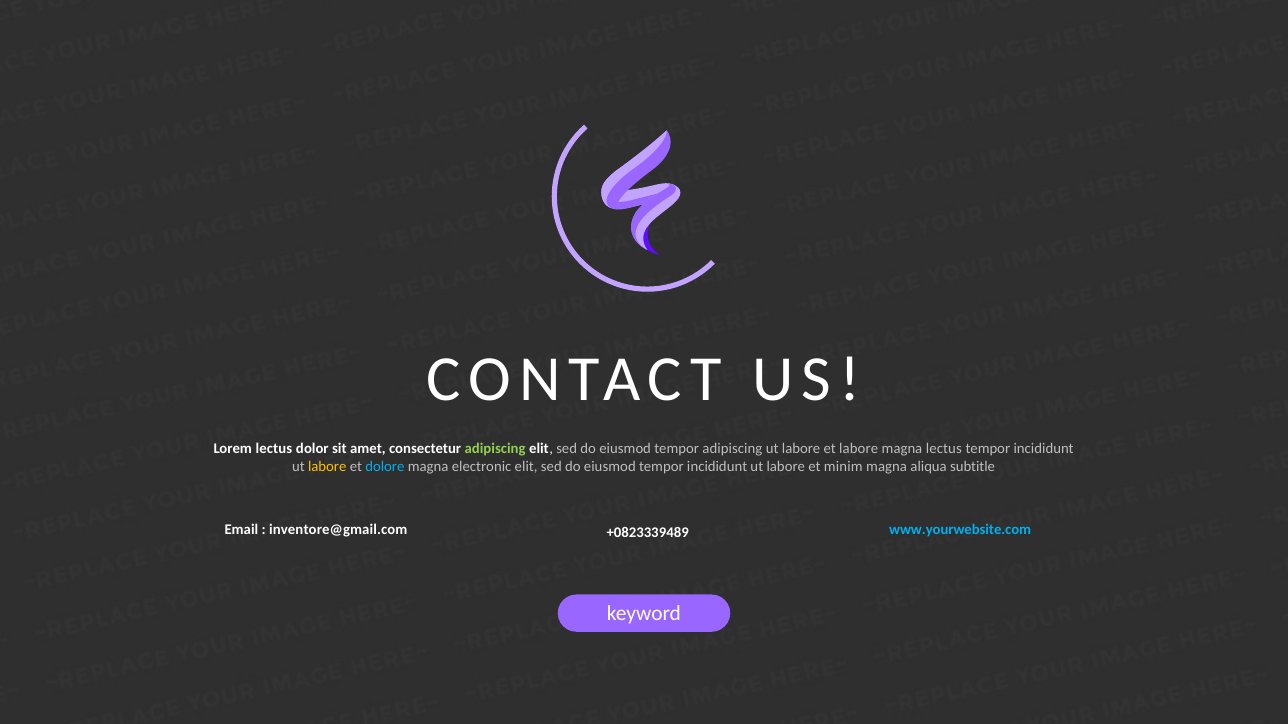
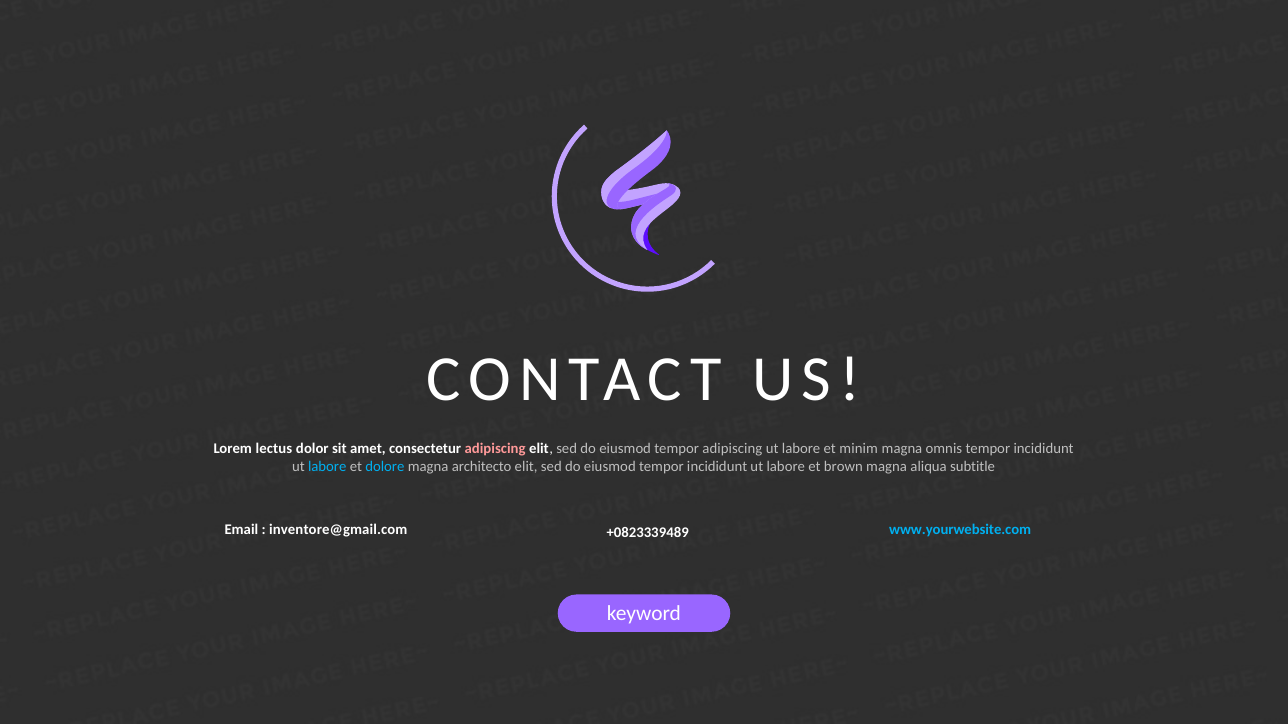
adipiscing at (495, 449) colour: light green -> pink
et labore: labore -> minim
magna lectus: lectus -> omnis
labore at (327, 467) colour: yellow -> light blue
electronic: electronic -> architecto
minim: minim -> brown
